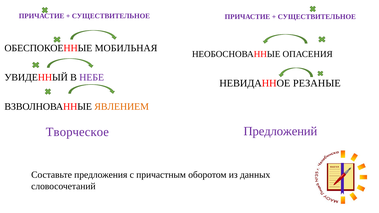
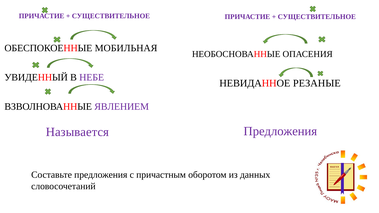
ЯВЛЕНИЕМ colour: orange -> purple
Предложений at (281, 131): Предложений -> Предложения
Творческое at (77, 132): Творческое -> Называется
